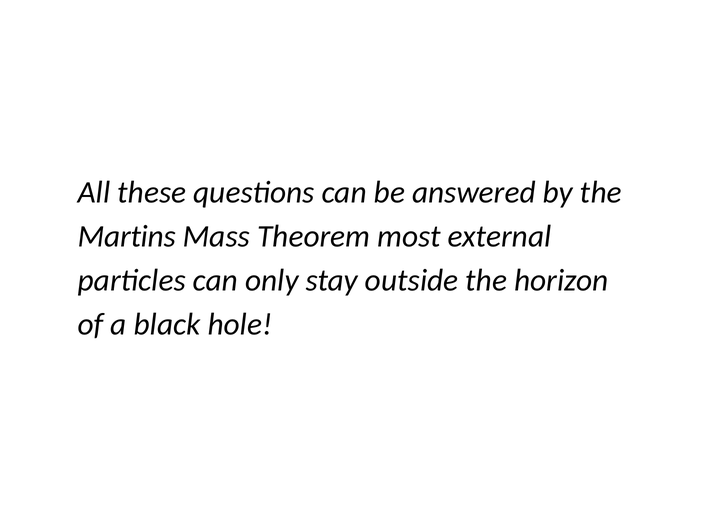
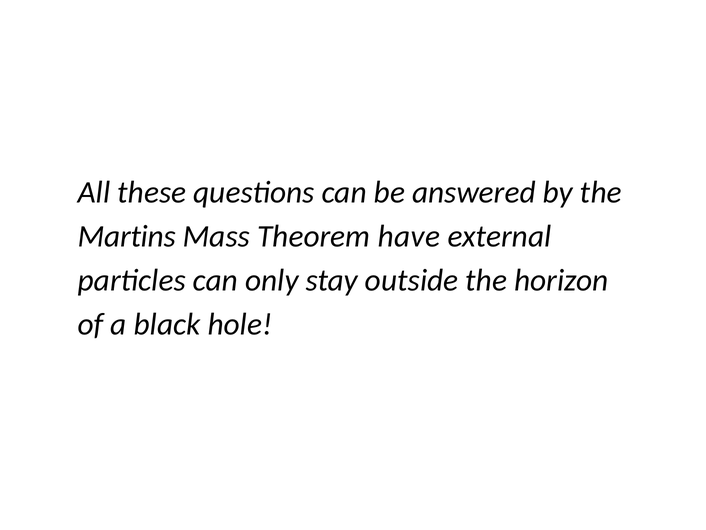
most: most -> have
